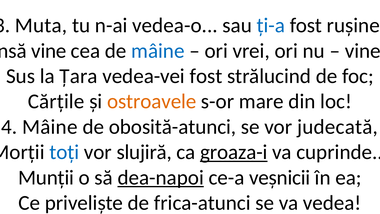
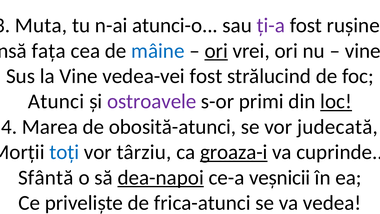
vedea-o: vedea-o -> atunci-o
ți-a colour: blue -> purple
vine at (49, 51): vine -> fața
ori at (216, 51) underline: none -> present
la Țara: Țara -> Vine
Cărțile: Cărțile -> Atunci
ostroavele colour: orange -> purple
mare: mare -> primi
loc underline: none -> present
4 Mâine: Mâine -> Marea
slujiră: slujiră -> târziu
Munții: Munții -> Sfântă
